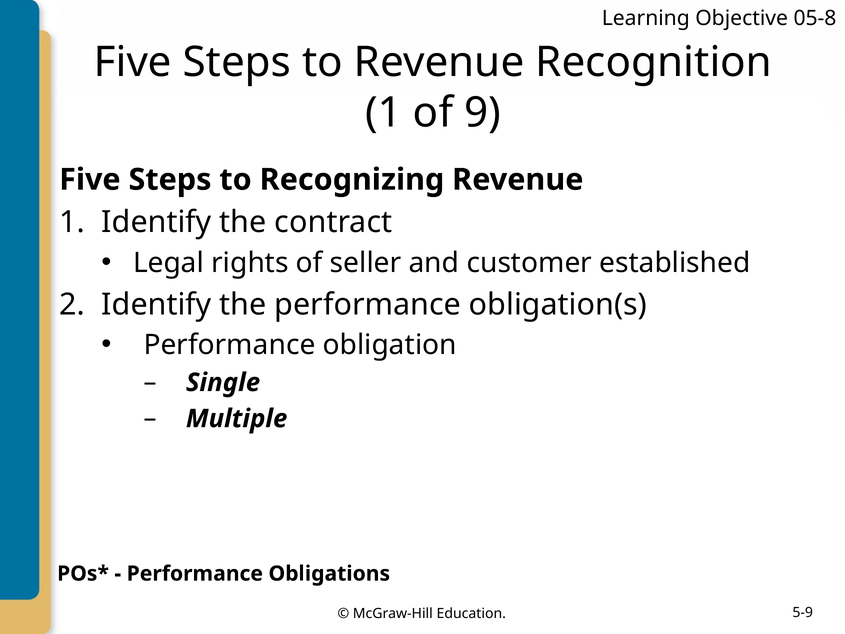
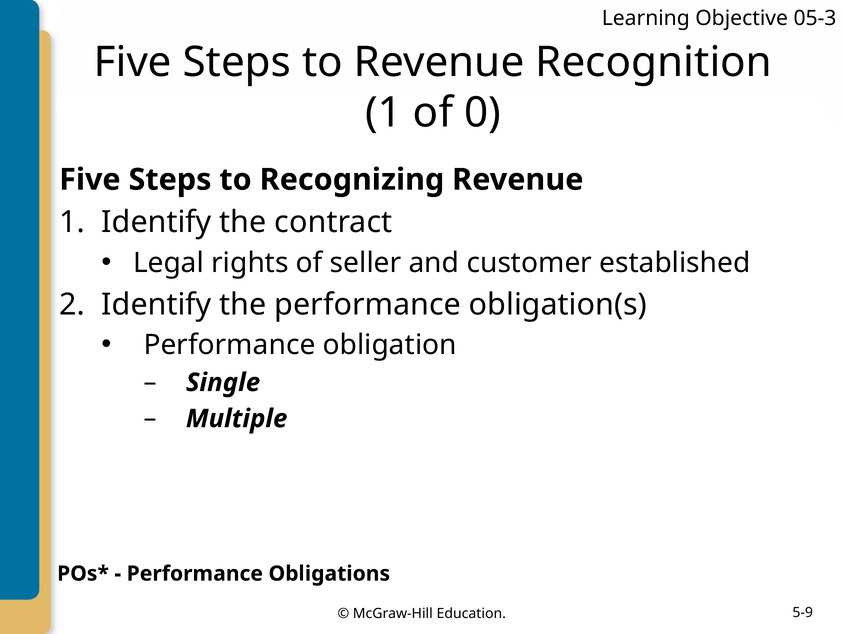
05-8: 05-8 -> 05-3
9: 9 -> 0
